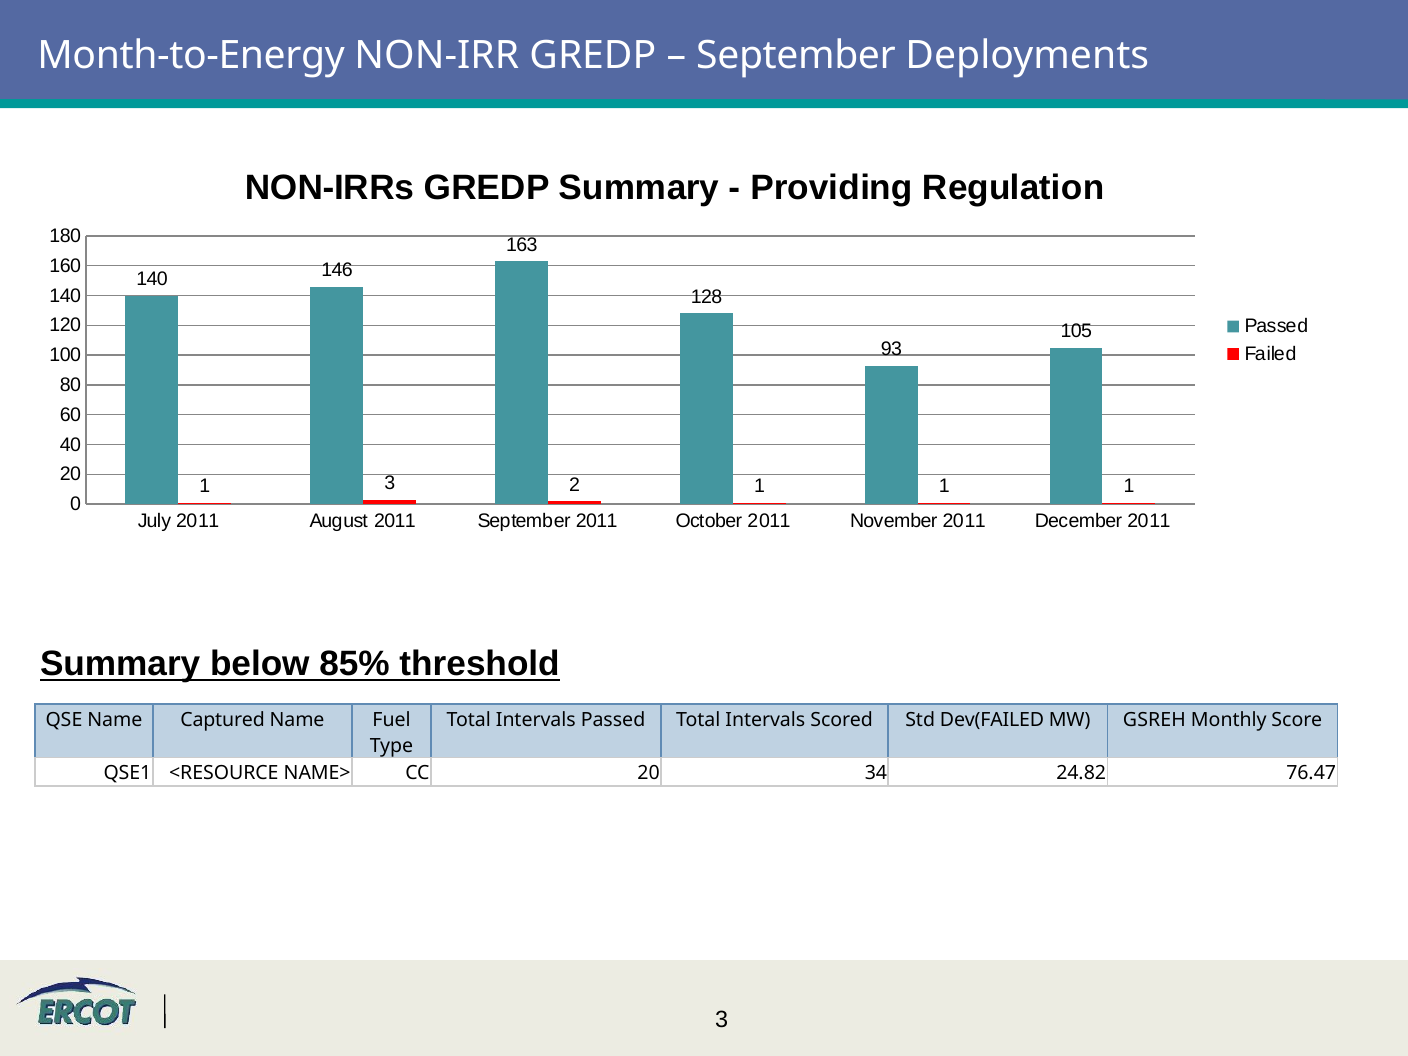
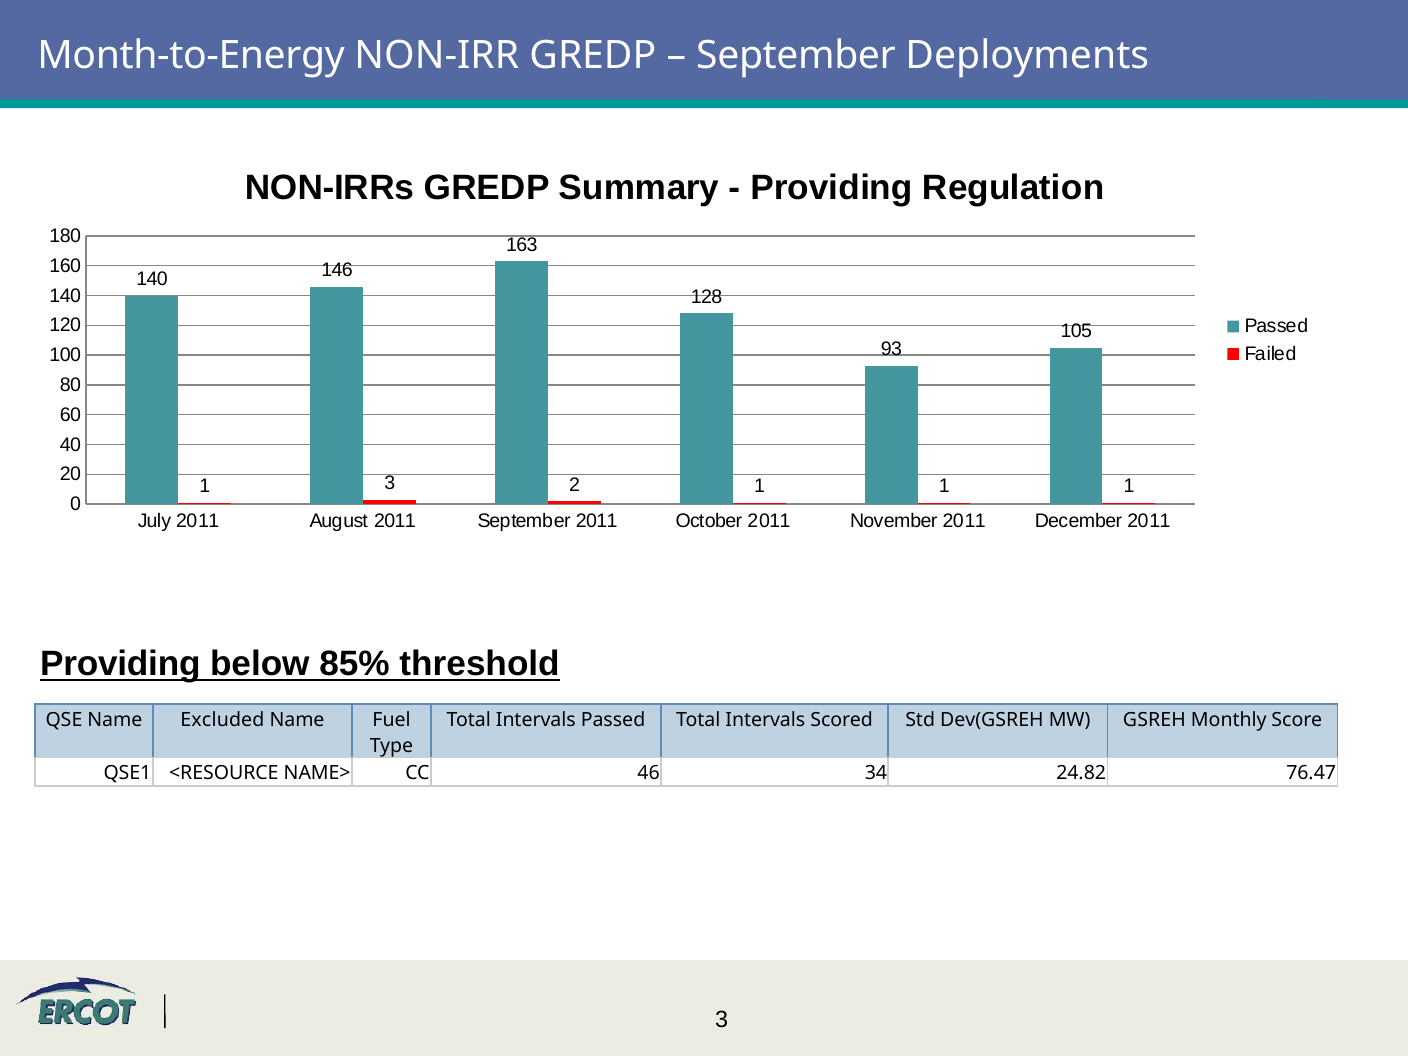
Summary at (120, 664): Summary -> Providing
Captured: Captured -> Excluded
Dev(FAILED: Dev(FAILED -> Dev(GSREH
CC 20: 20 -> 46
